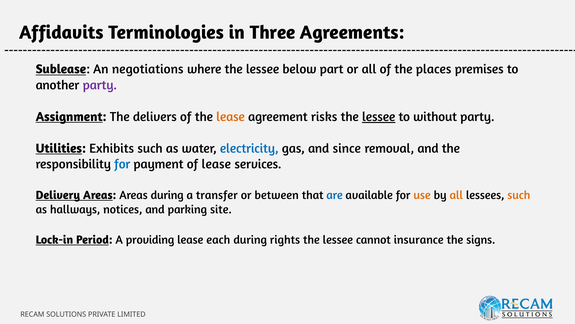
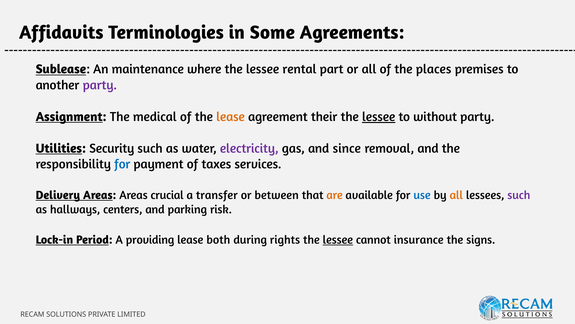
Three: Three -> Some
negotiations: negotiations -> maintenance
below: below -> rental
delivers: delivers -> medical
risks: risks -> their
Exhibits: Exhibits -> Security
electricity colour: blue -> purple
of lease: lease -> taxes
Areas during: during -> crucial
are colour: blue -> orange
use colour: orange -> blue
such at (519, 195) colour: orange -> purple
notices: notices -> centers
site: site -> risk
each: each -> both
lessee at (338, 239) underline: none -> present
